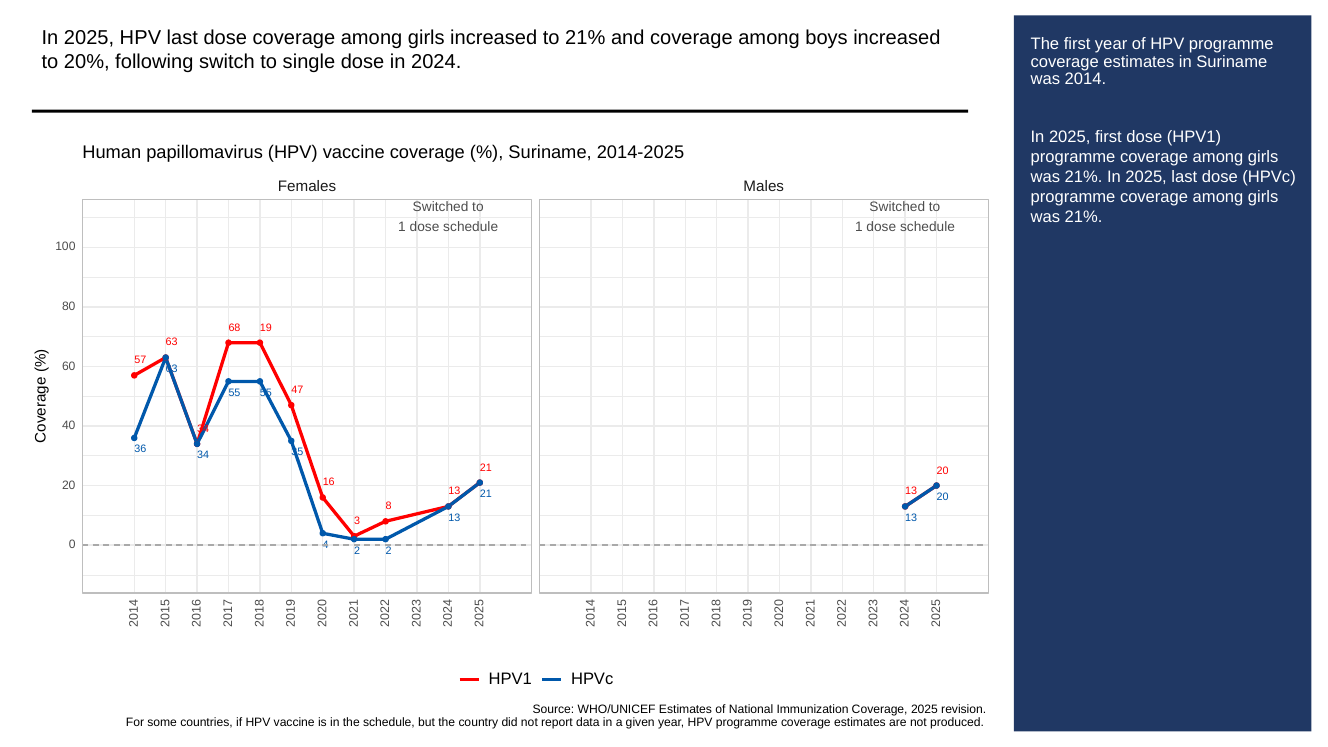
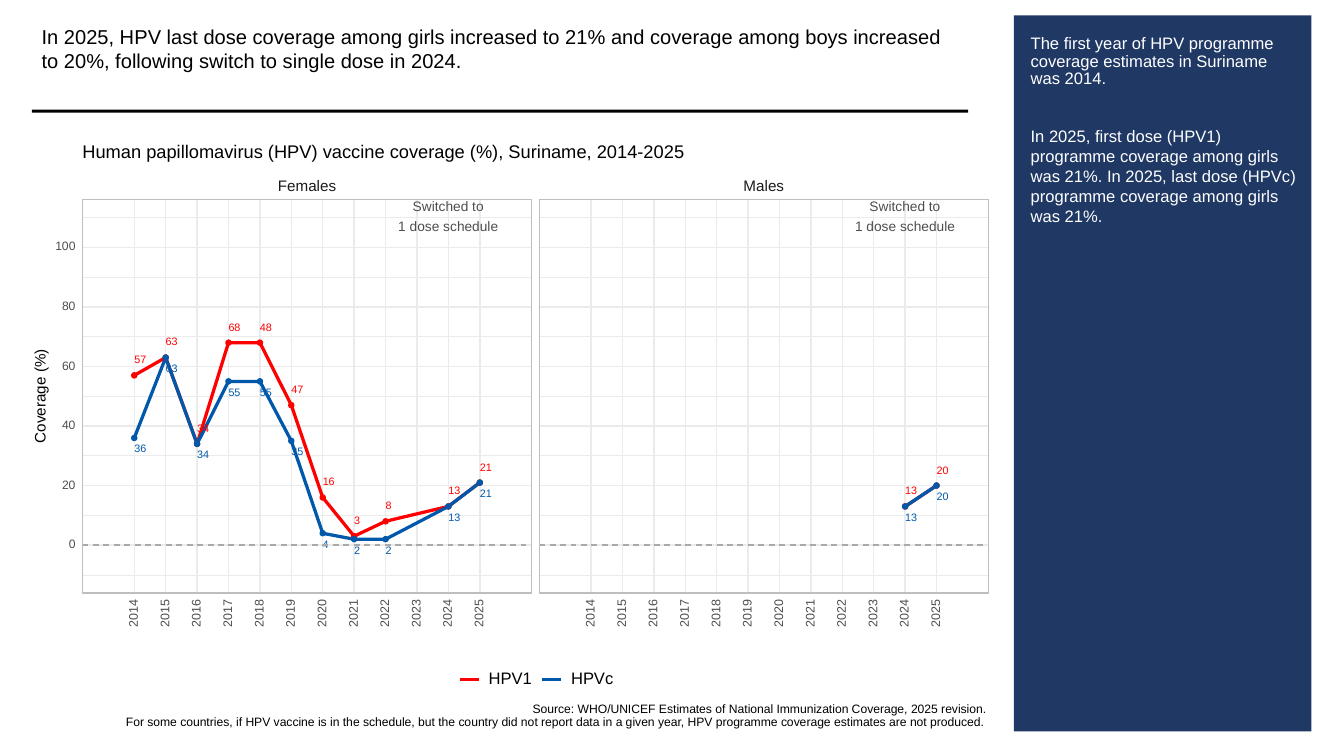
19: 19 -> 48
